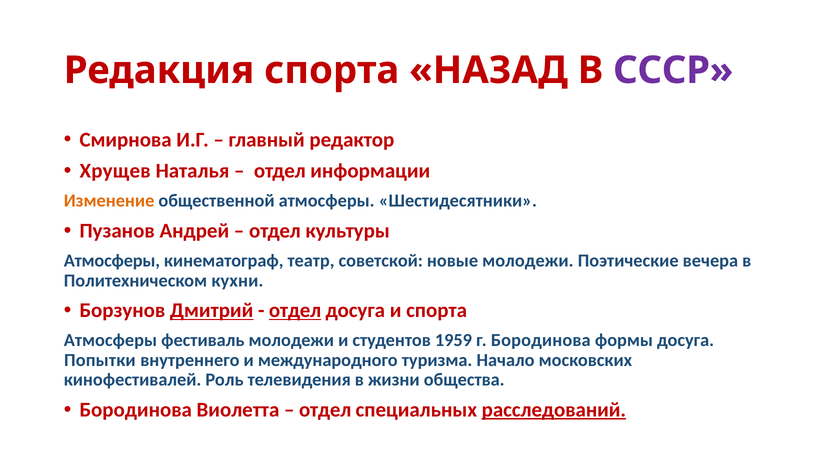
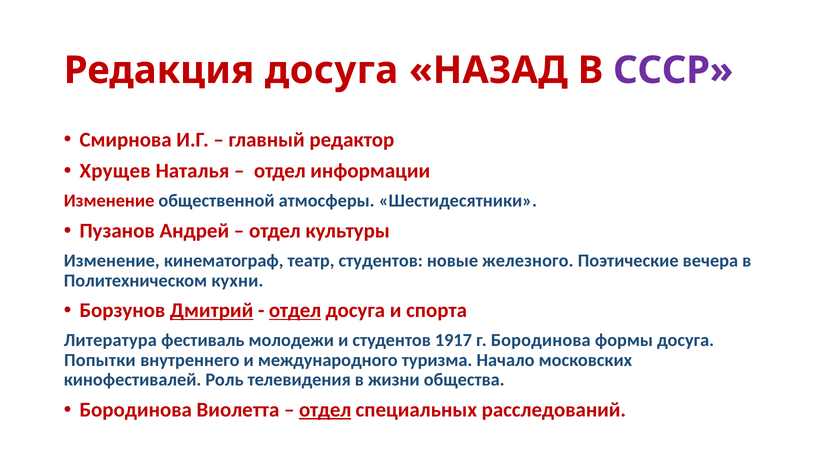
Редакция спорта: спорта -> досуга
Изменение at (109, 201) colour: orange -> red
Атмосферы at (112, 261): Атмосферы -> Изменение
театр советской: советской -> студентов
новые молодежи: молодежи -> железного
Атмосферы at (110, 340): Атмосферы -> Литература
1959: 1959 -> 1917
отдел at (325, 410) underline: none -> present
расследований underline: present -> none
